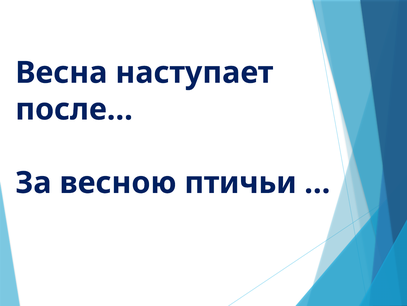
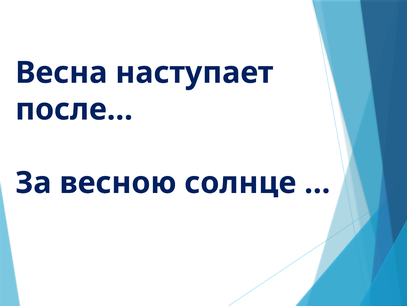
птичьи: птичьи -> солнце
